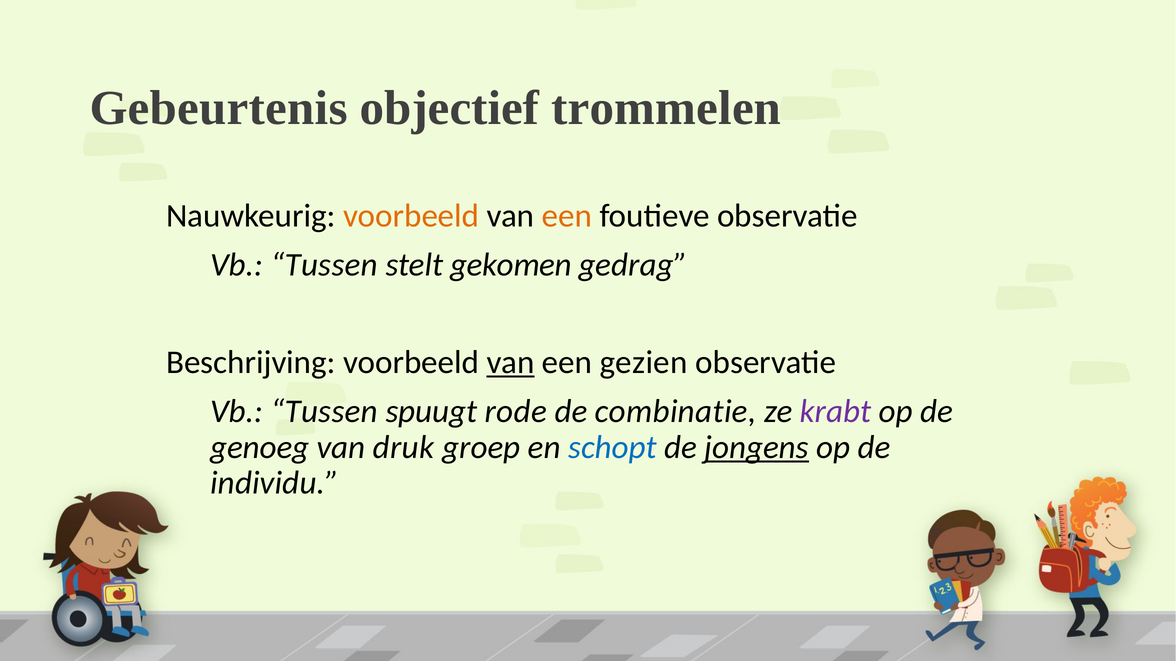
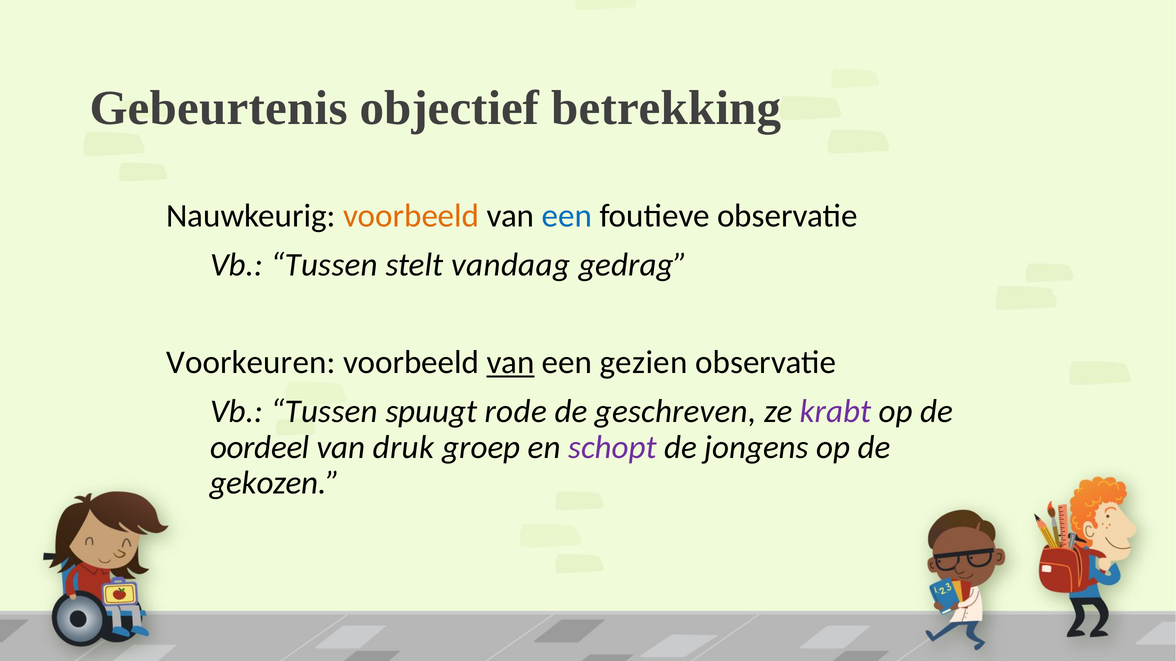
trommelen: trommelen -> betrekking
een at (567, 216) colour: orange -> blue
gekomen: gekomen -> vandaag
Beschrijving: Beschrijving -> Voorkeuren
combinatie: combinatie -> geschreven
genoeg: genoeg -> oordeel
schopt colour: blue -> purple
jongens underline: present -> none
individu: individu -> gekozen
